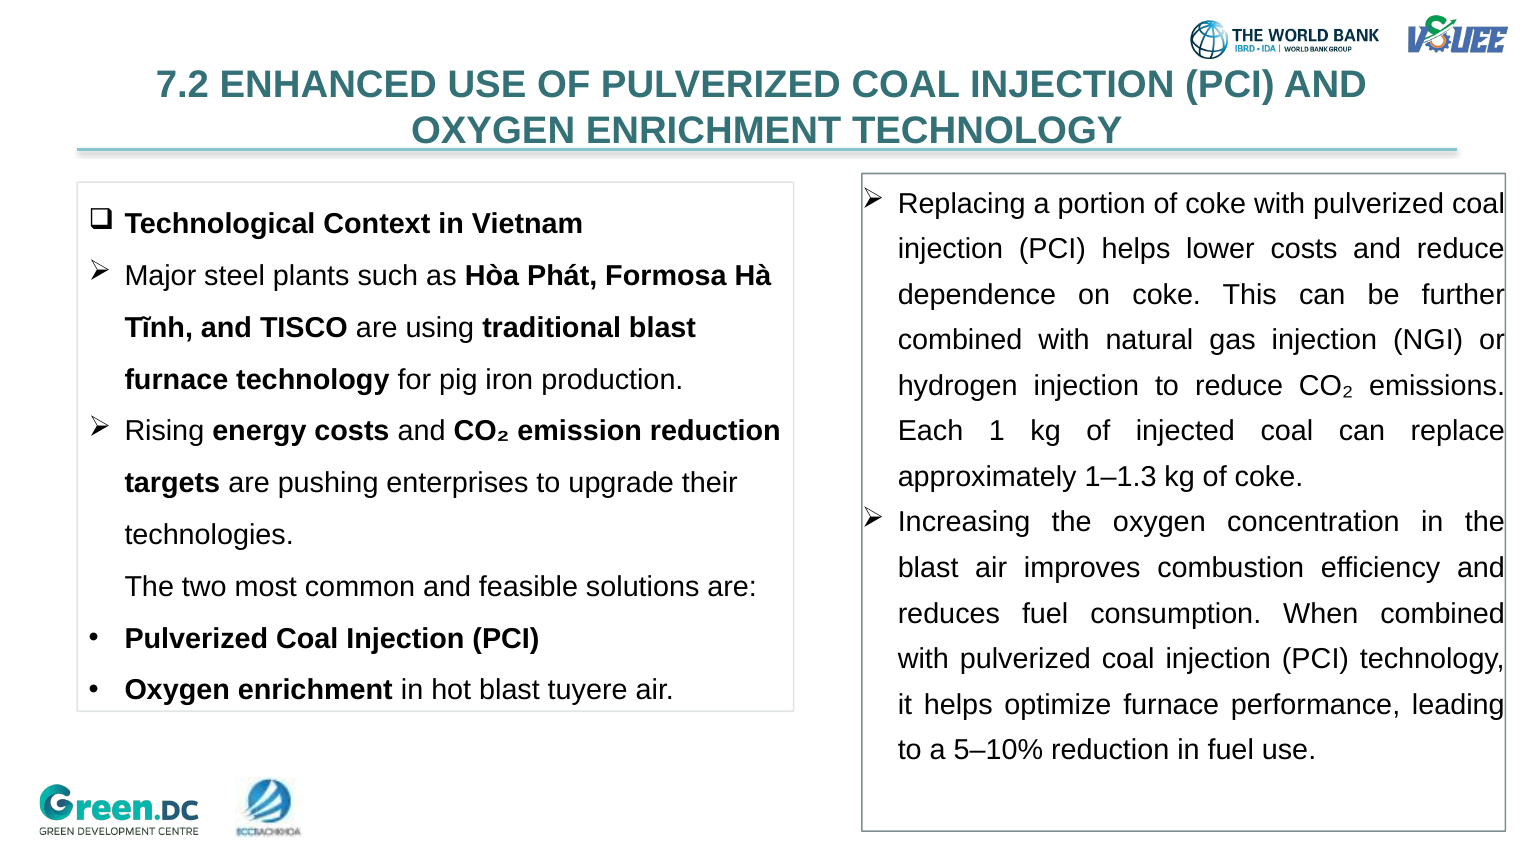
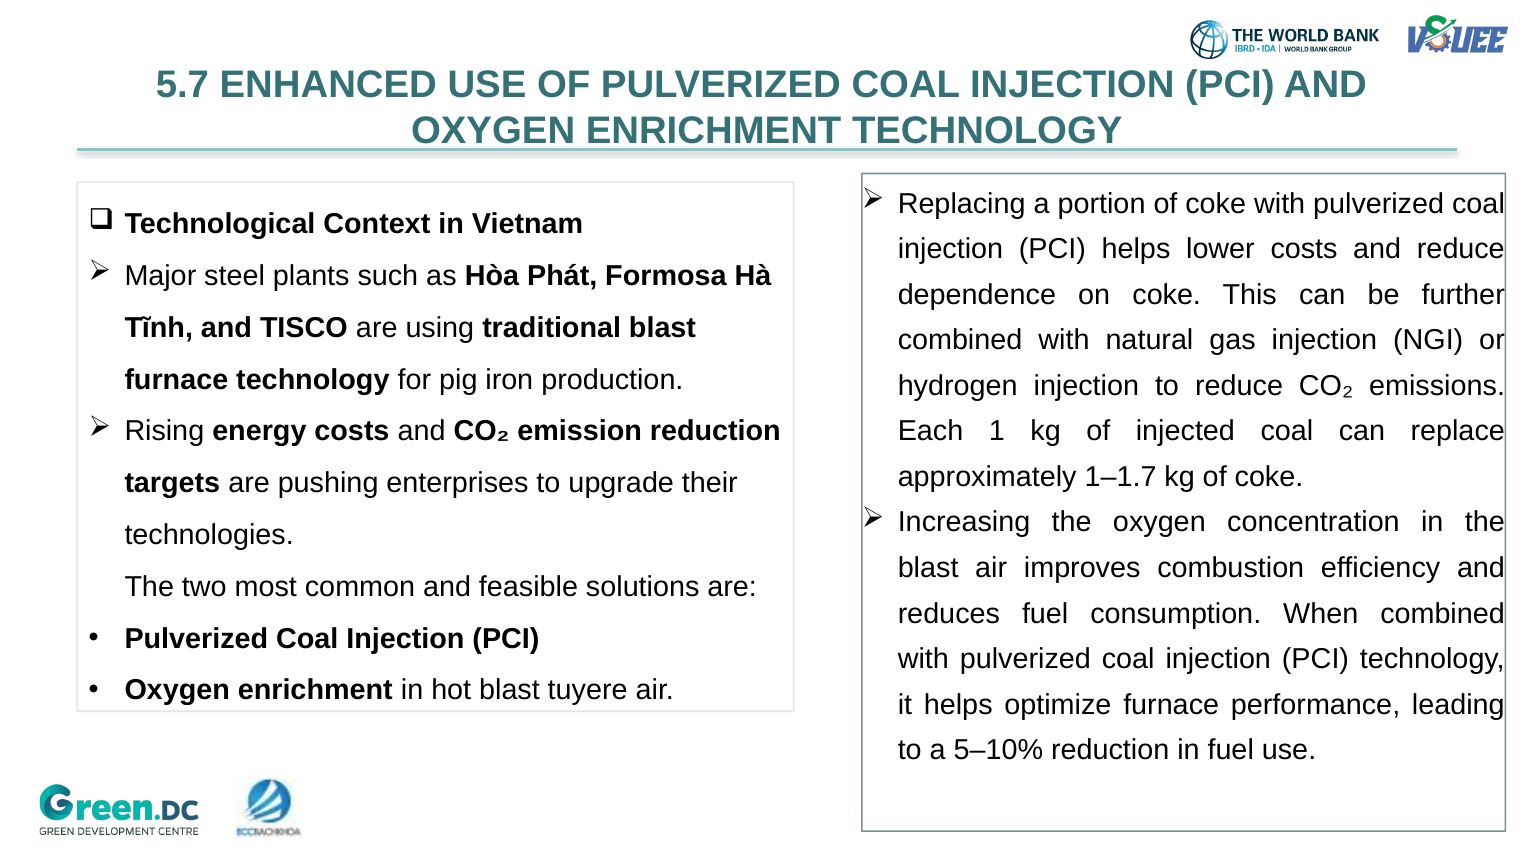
7.2: 7.2 -> 5.7
1–1.3: 1–1.3 -> 1–1.7
